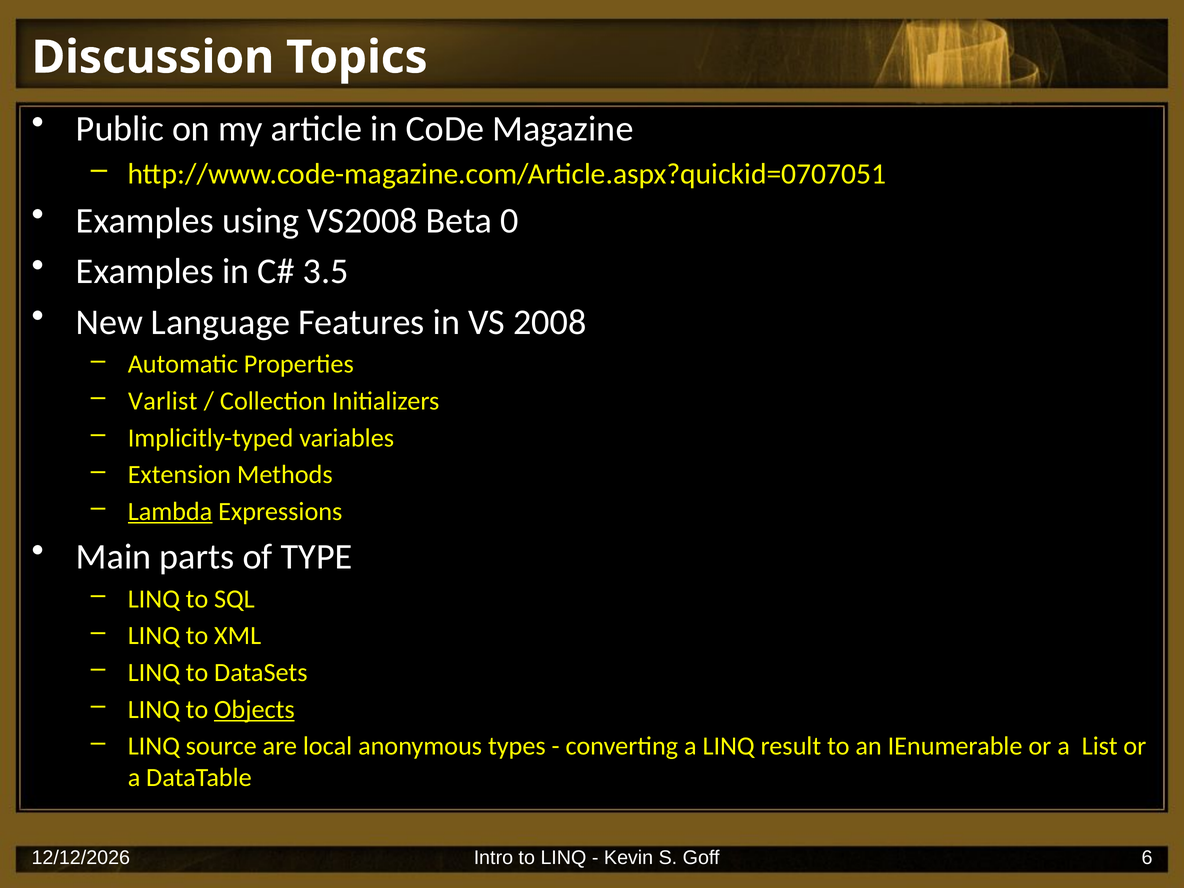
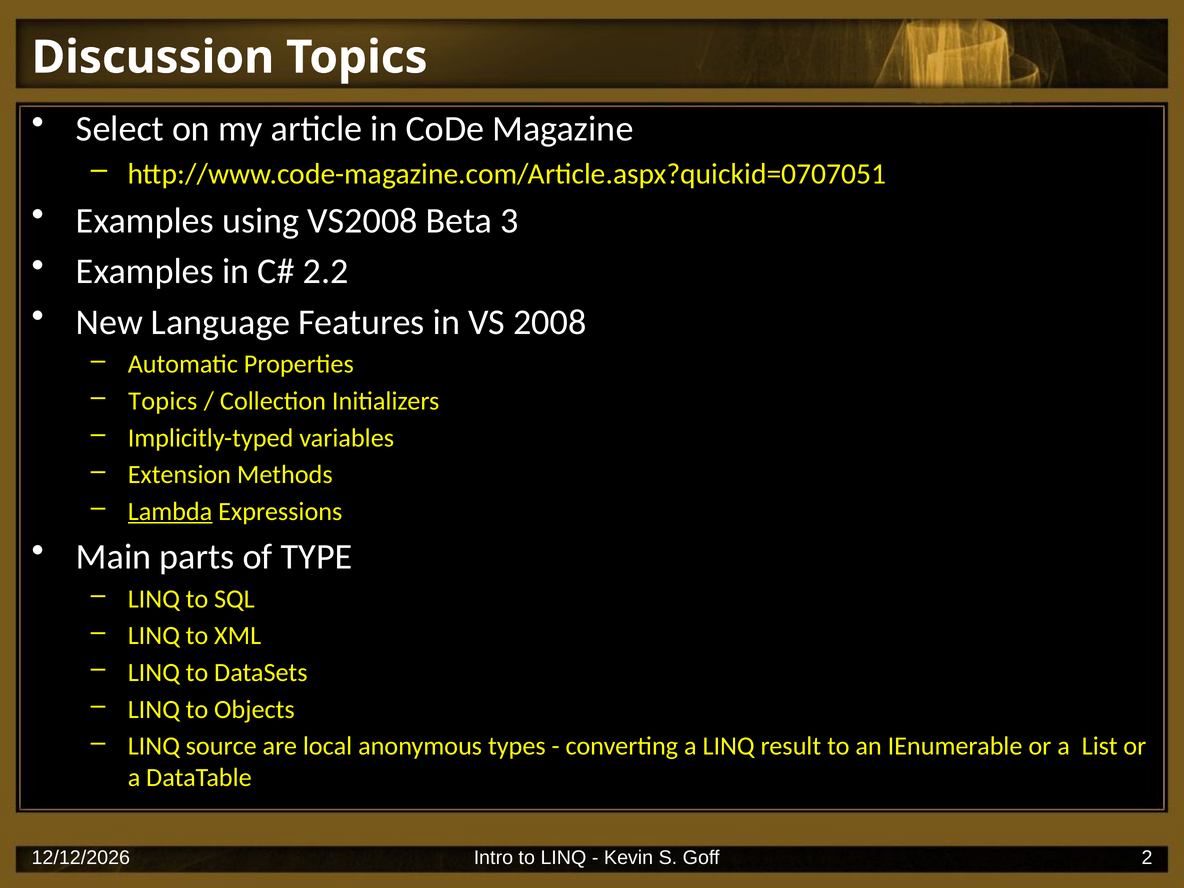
Public: Public -> Select
0: 0 -> 3
3.5: 3.5 -> 2.2
Varlist at (163, 401): Varlist -> Topics
Objects underline: present -> none
6: 6 -> 2
